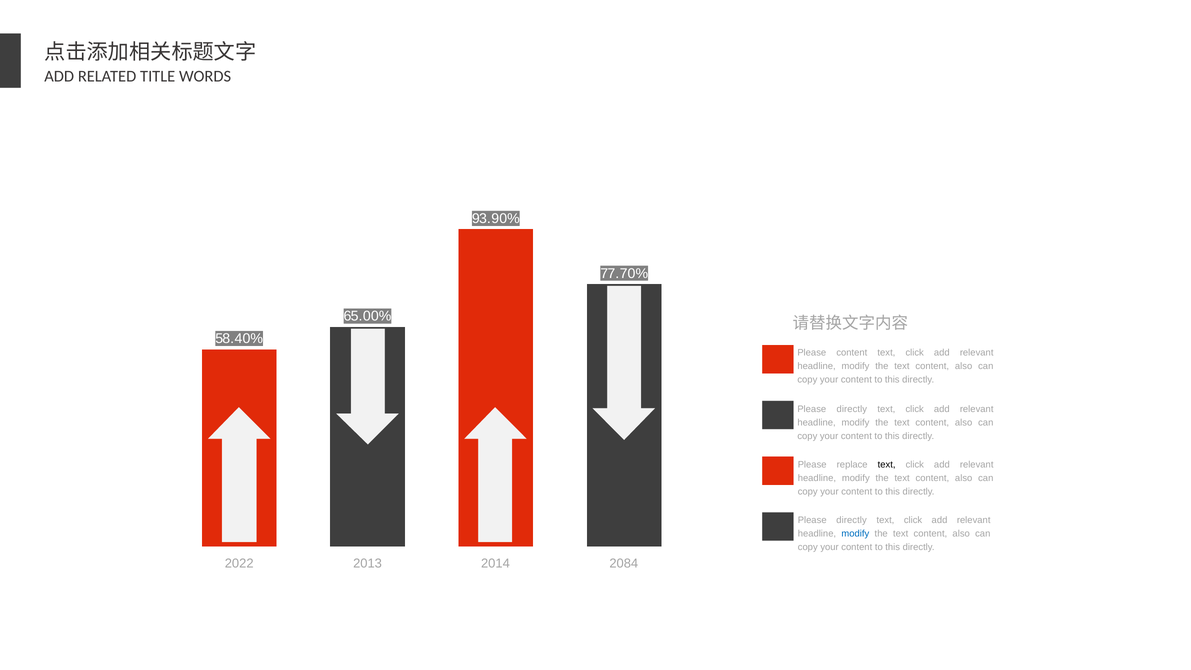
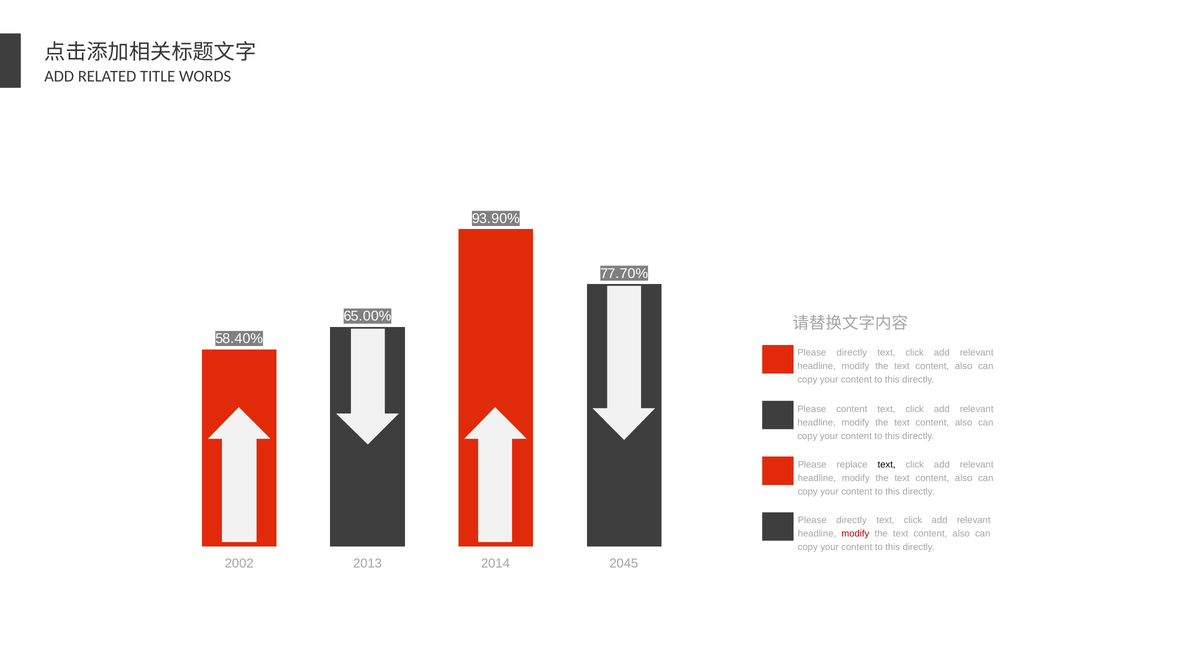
content at (852, 352): content -> directly
directly at (852, 409): directly -> content
modify at (855, 533) colour: blue -> red
2022: 2022 -> 2002
2084: 2084 -> 2045
